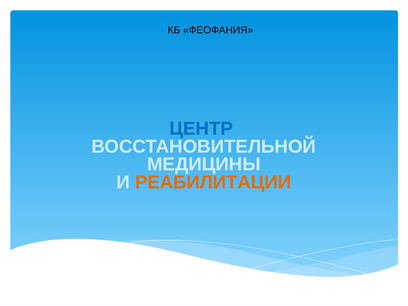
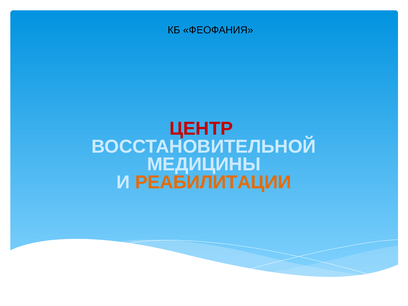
ЦЕНТР colour: blue -> red
